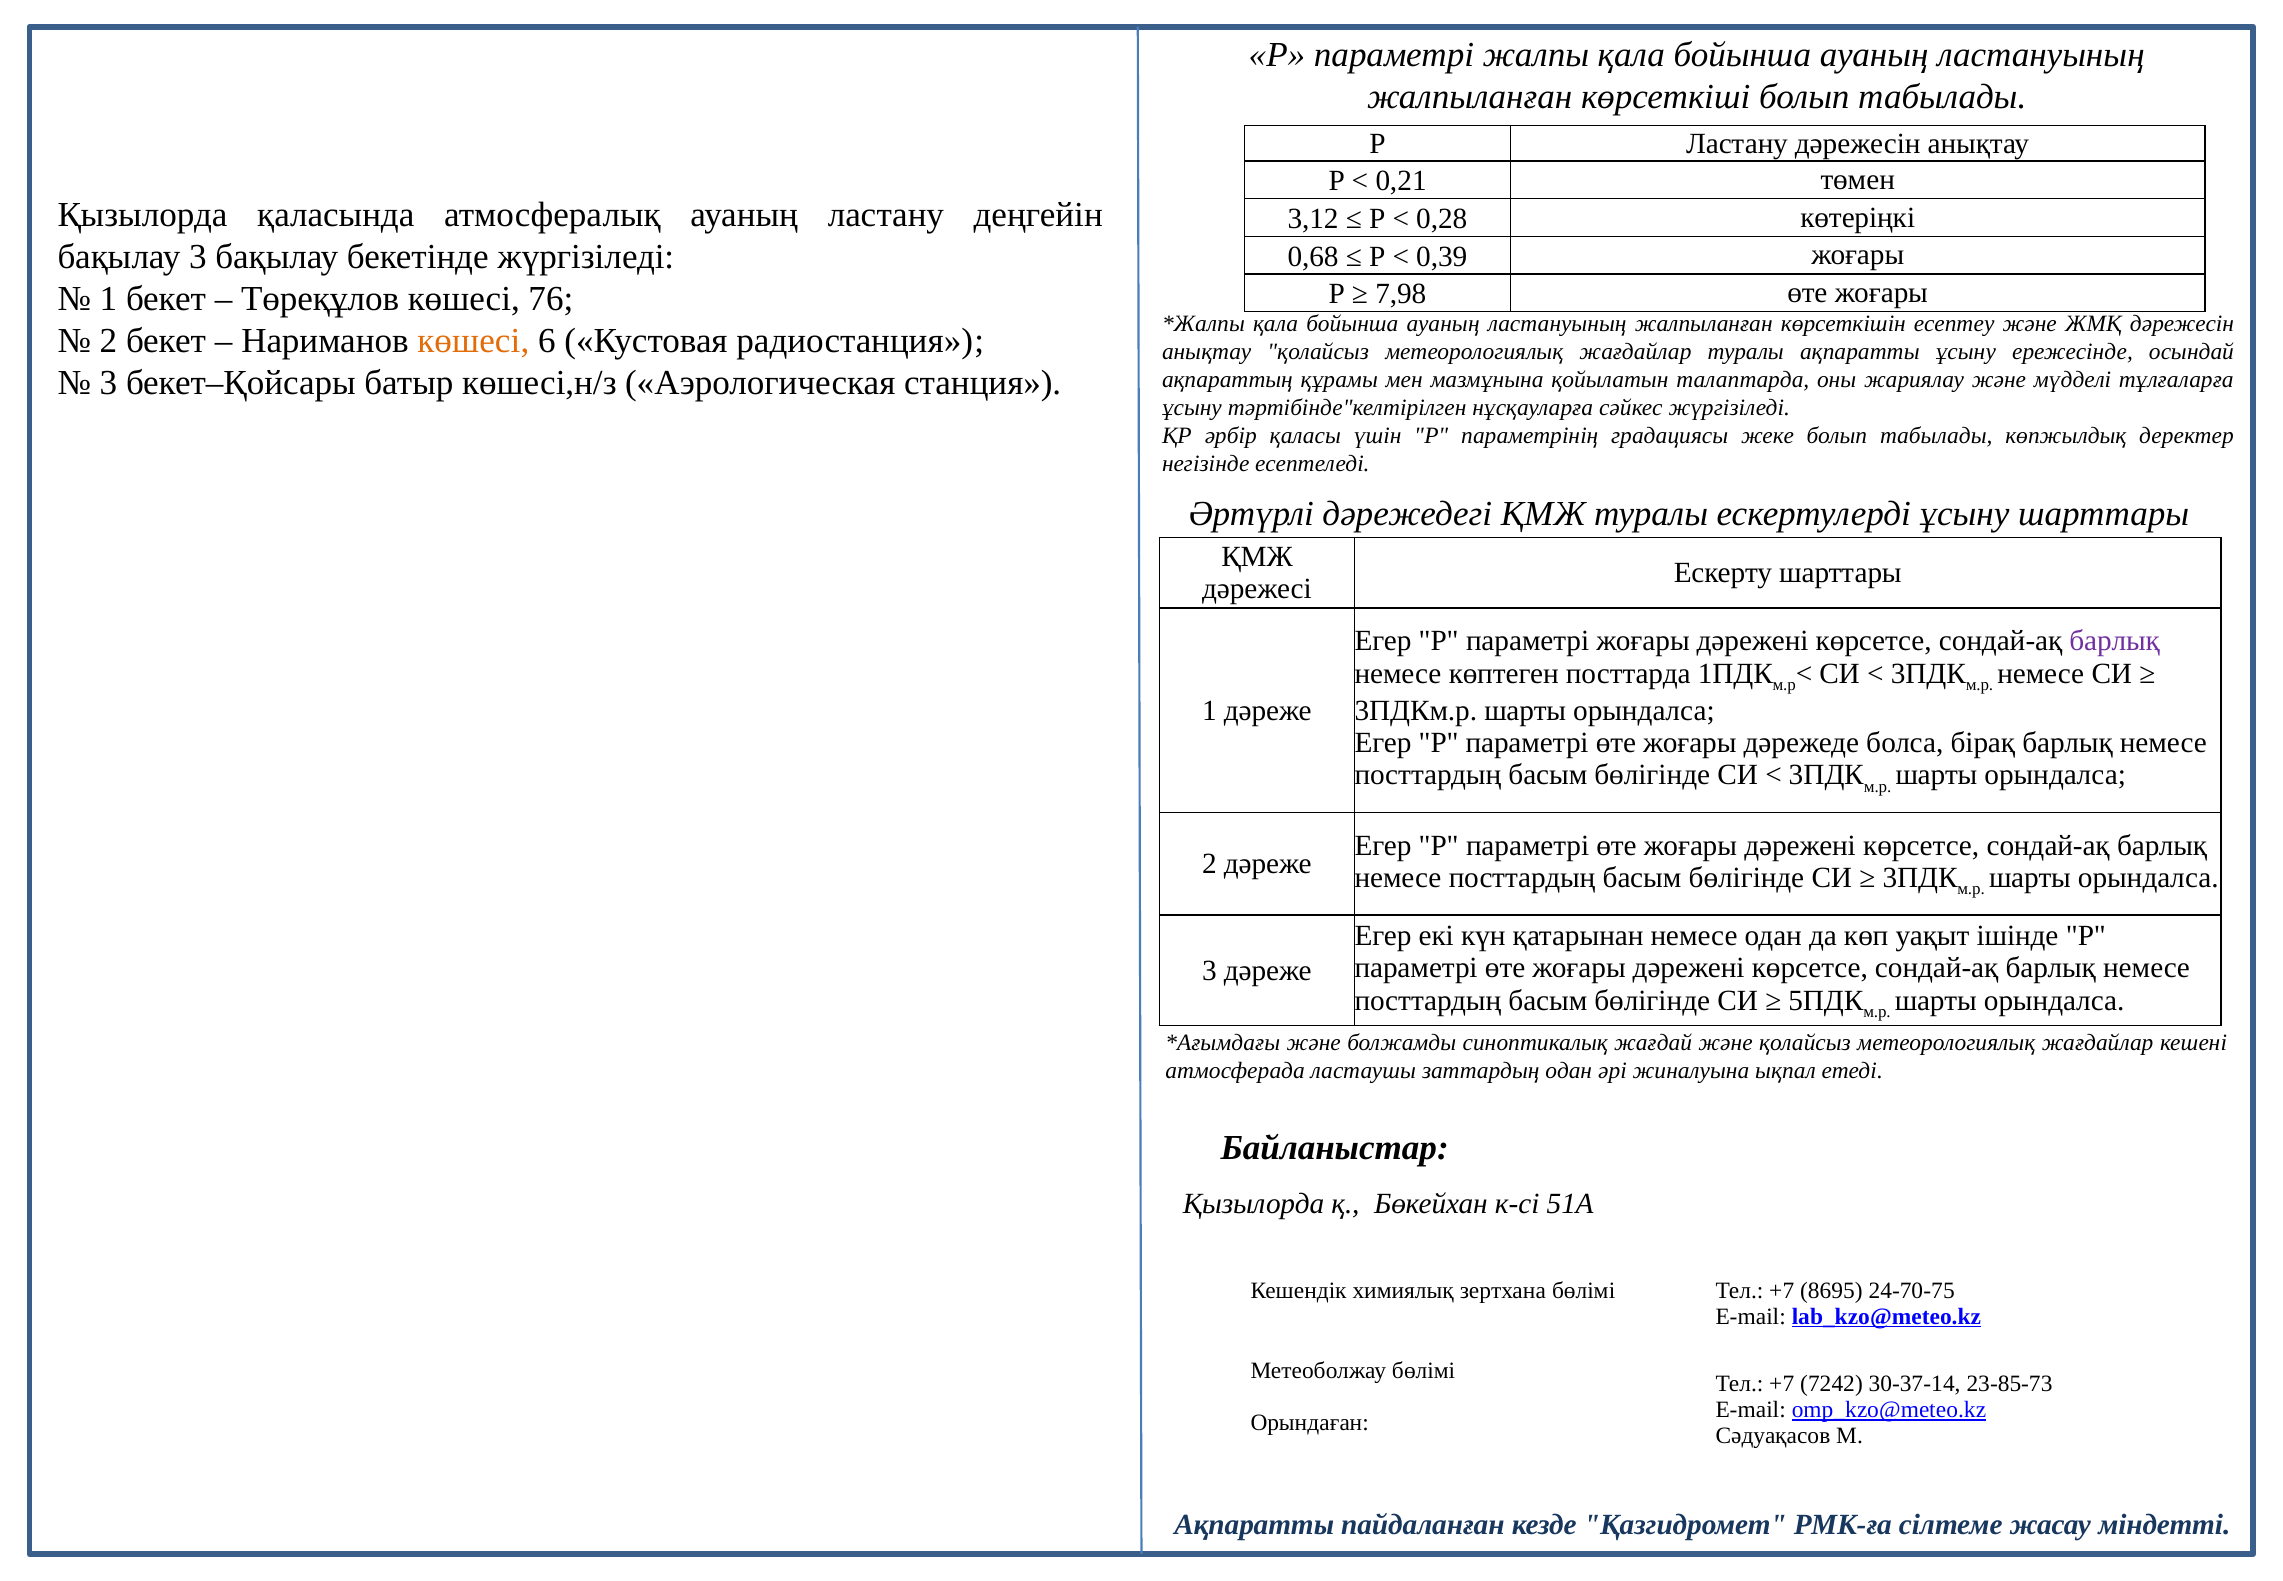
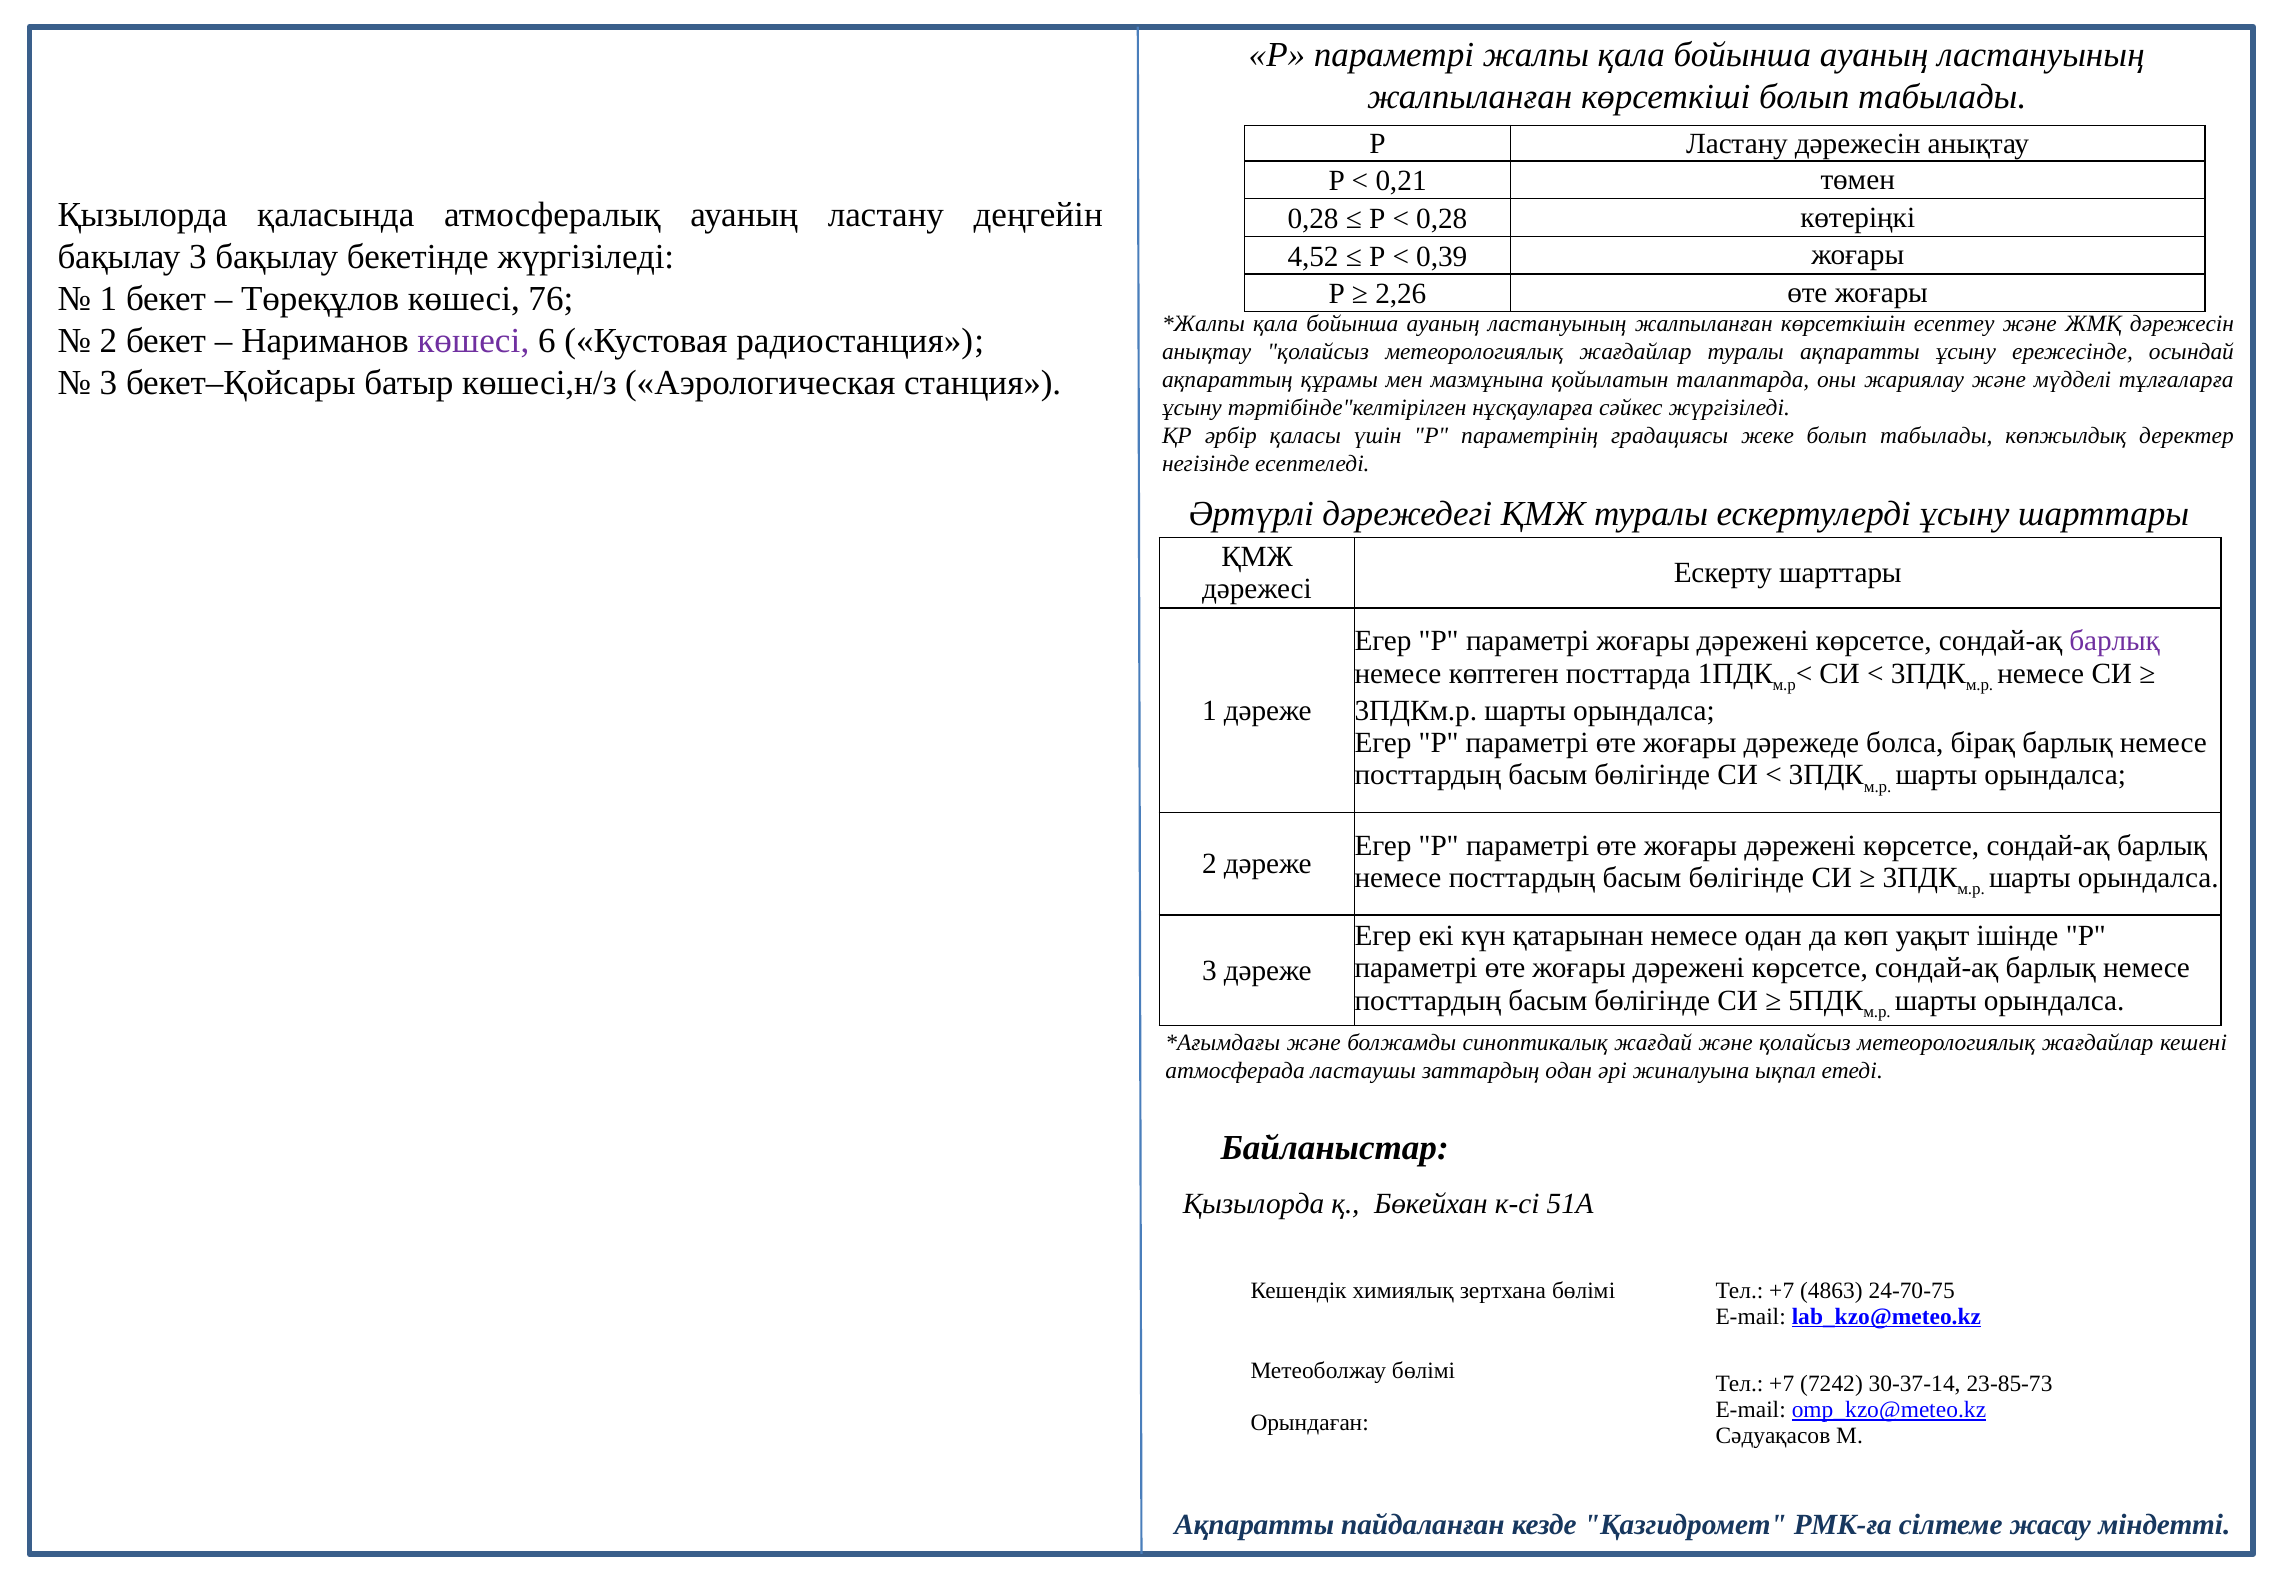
3,12 at (1313, 219): 3,12 -> 0,28
0,68: 0,68 -> 4,52
7,98: 7,98 -> 2,26
көшесі at (473, 341) colour: orange -> purple
8695: 8695 -> 4863
